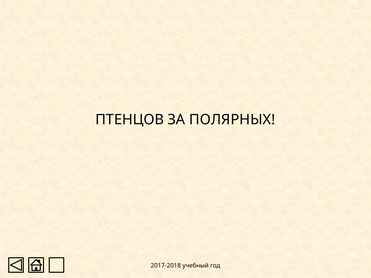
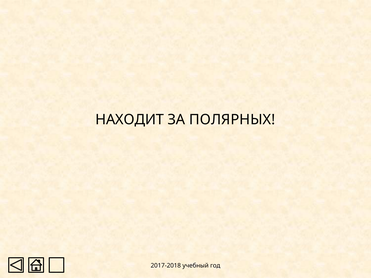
ПТЕНЦОВ: ПТЕНЦОВ -> НАХОДИТ
